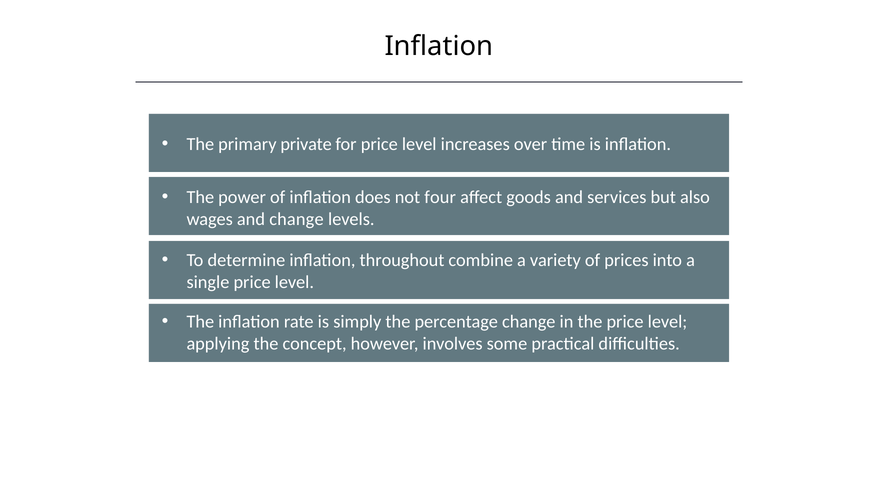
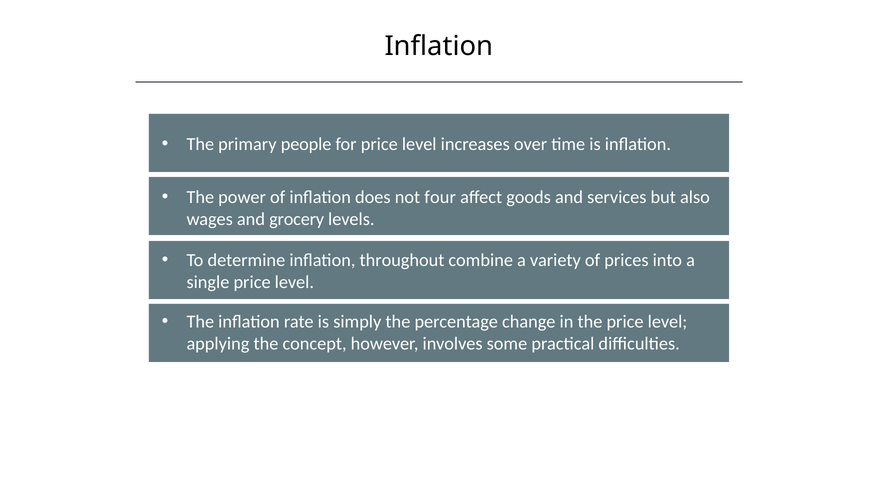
private: private -> people
and change: change -> grocery
